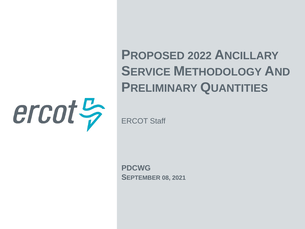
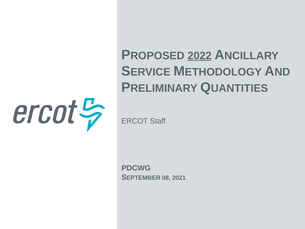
2022 underline: none -> present
